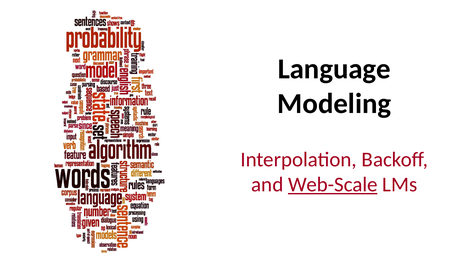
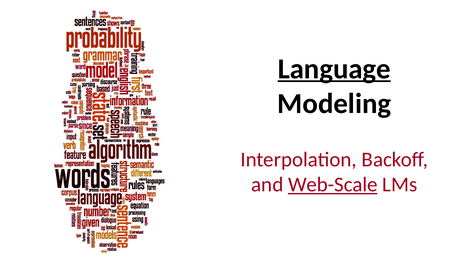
Language underline: none -> present
